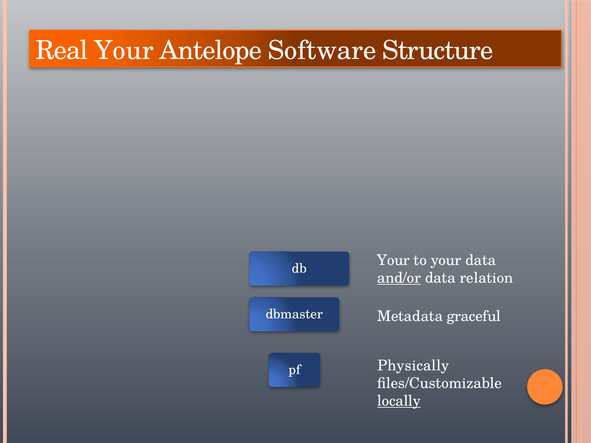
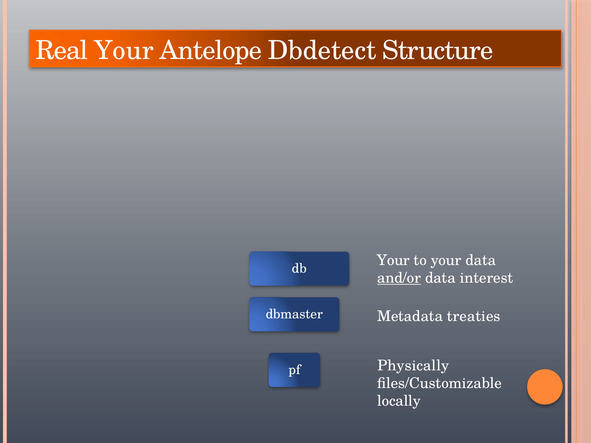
Software: Software -> Dbdetect
relation: relation -> interest
graceful: graceful -> treaties
locally underline: present -> none
